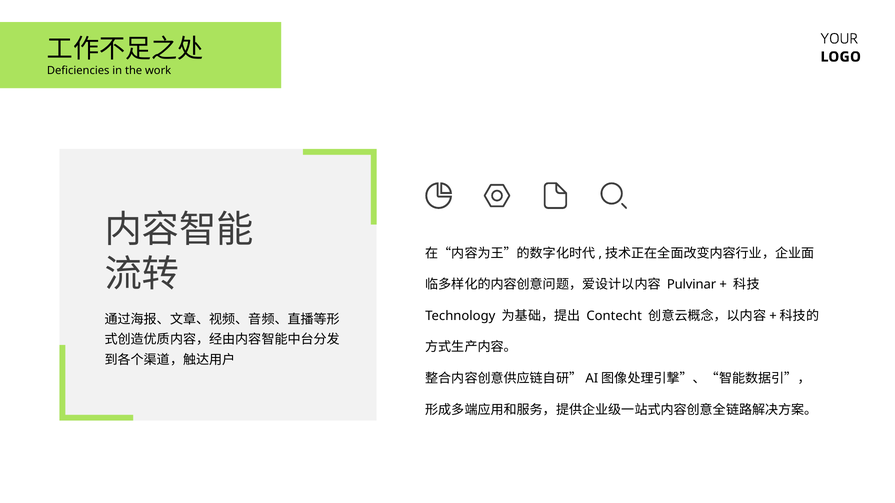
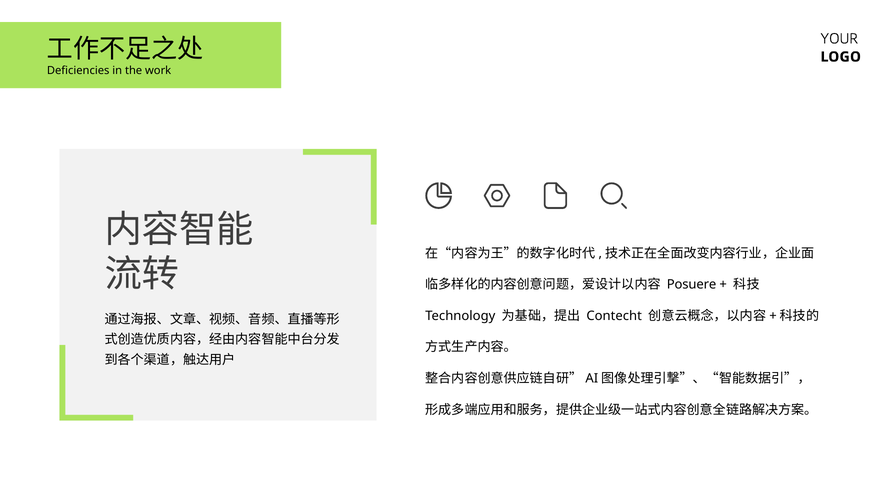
Pulvinar: Pulvinar -> Posuere
